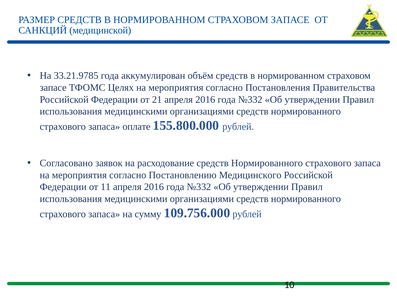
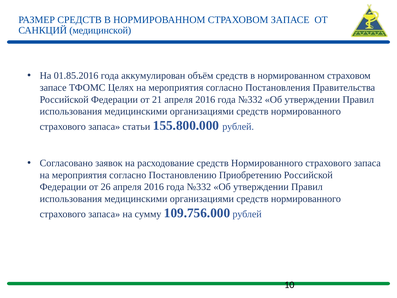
33.21.9785: 33.21.9785 -> 01.85.2016
оплате: оплате -> статьи
Медицинского: Медицинского -> Приобретению
11: 11 -> 26
